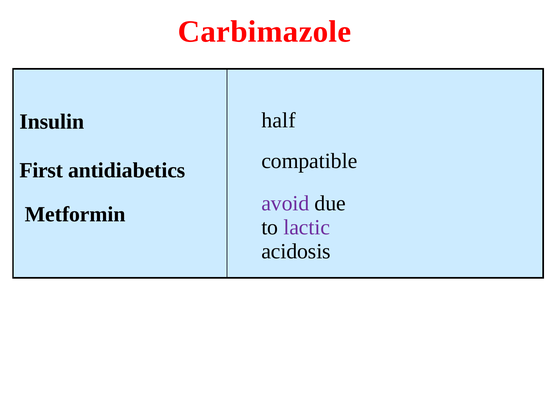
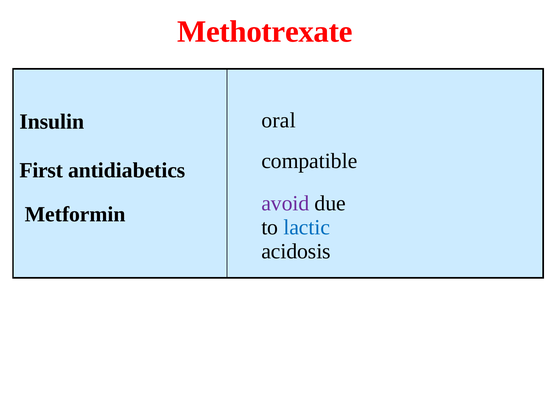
Carbimazole: Carbimazole -> Methotrexate
half: half -> oral
lactic colour: purple -> blue
